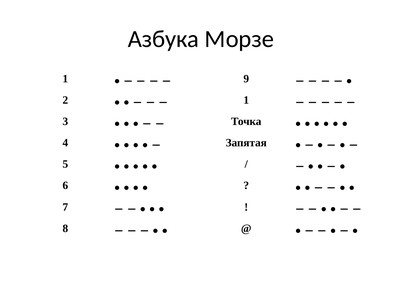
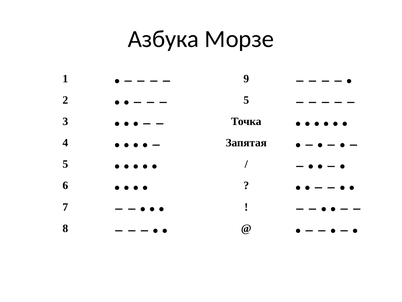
1 at (246, 100): 1 -> 5
